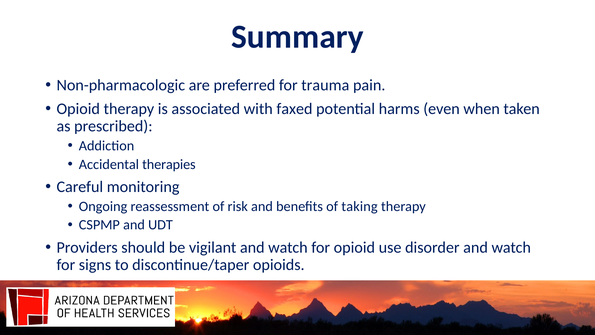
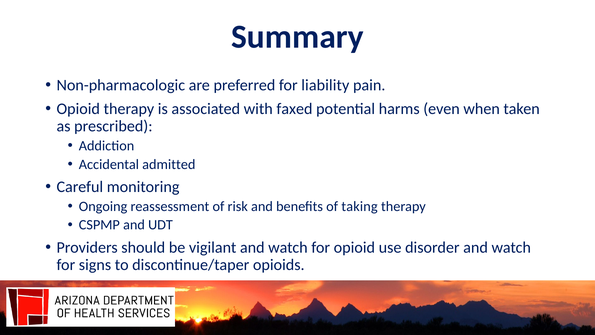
trauma: trauma -> liability
therapies: therapies -> admitted
